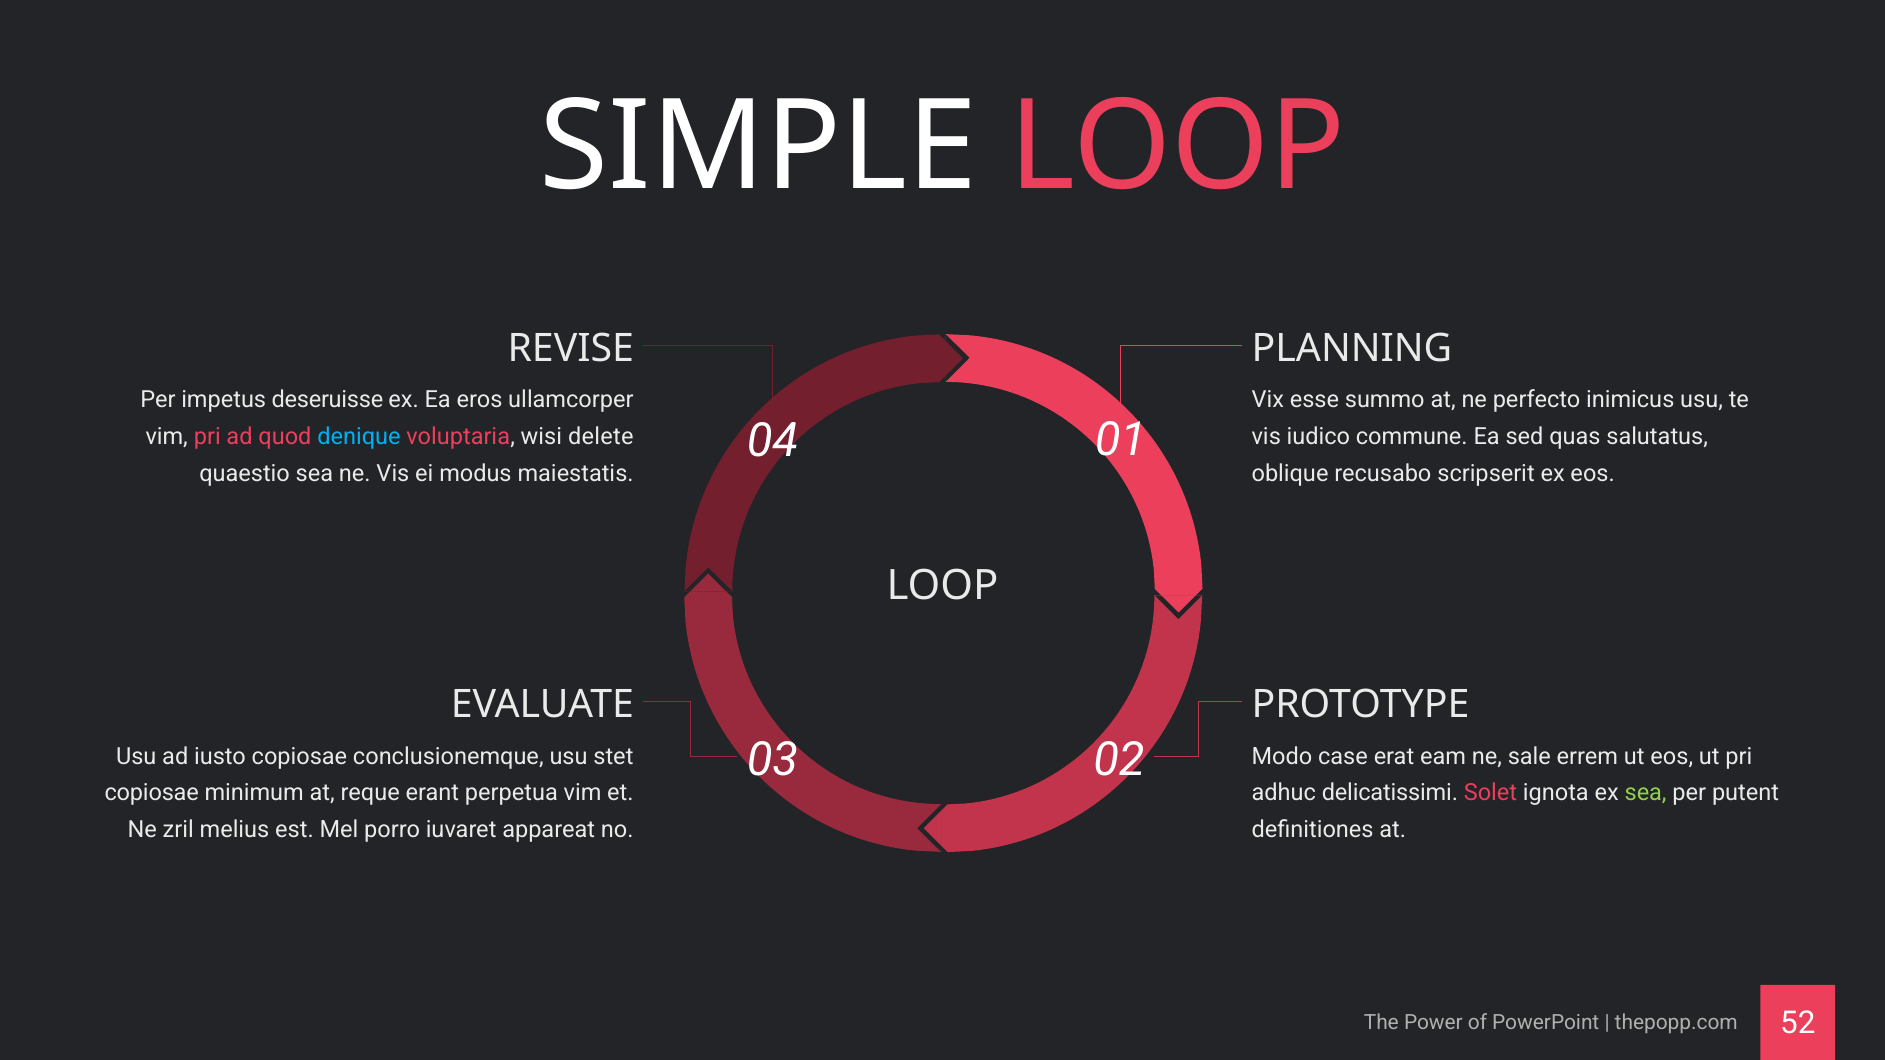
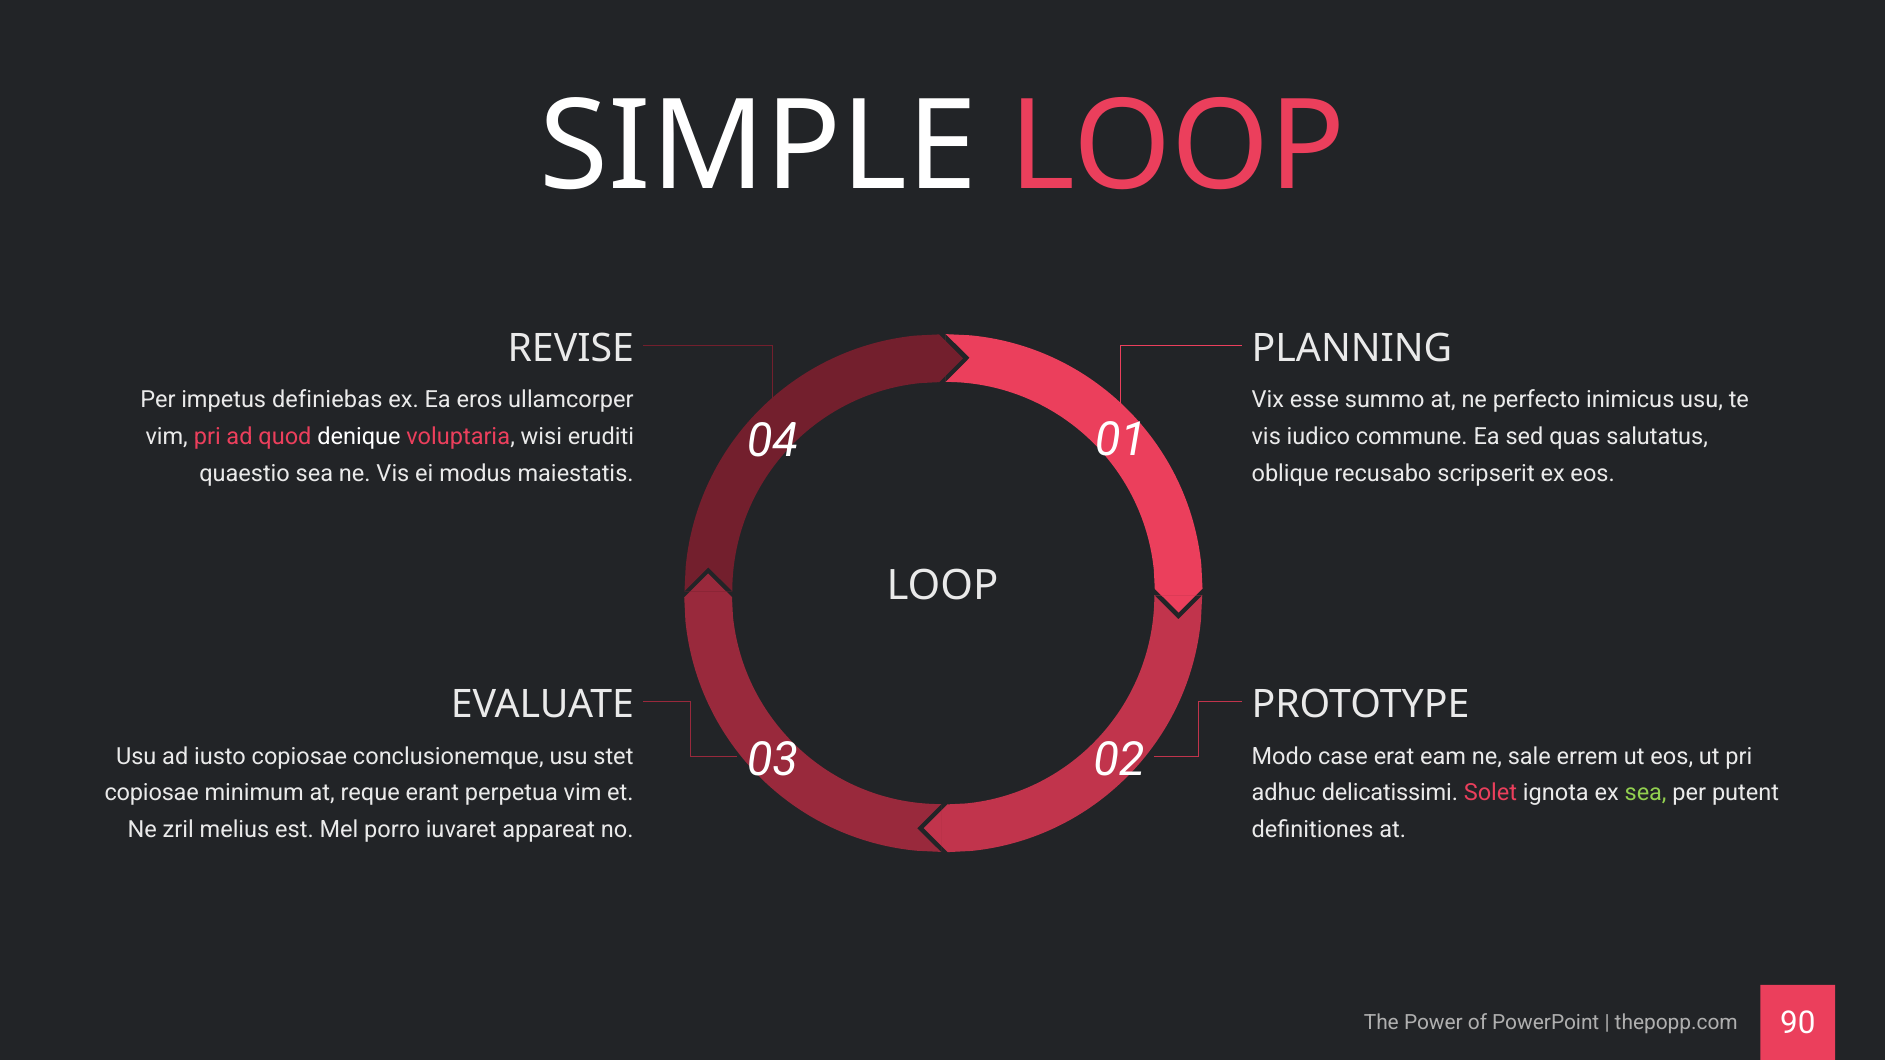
deseruisse: deseruisse -> definiebas
denique colour: light blue -> white
delete: delete -> eruditi
52: 52 -> 90
